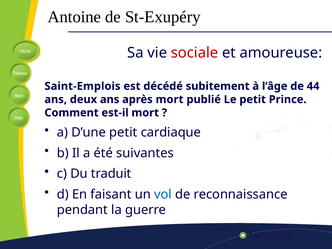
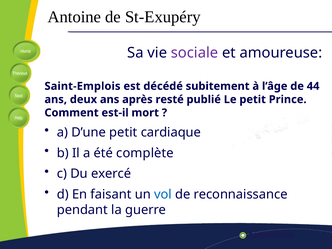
sociale colour: red -> purple
après mort: mort -> resté
suivantes: suivantes -> complète
traduit: traduit -> exercé
